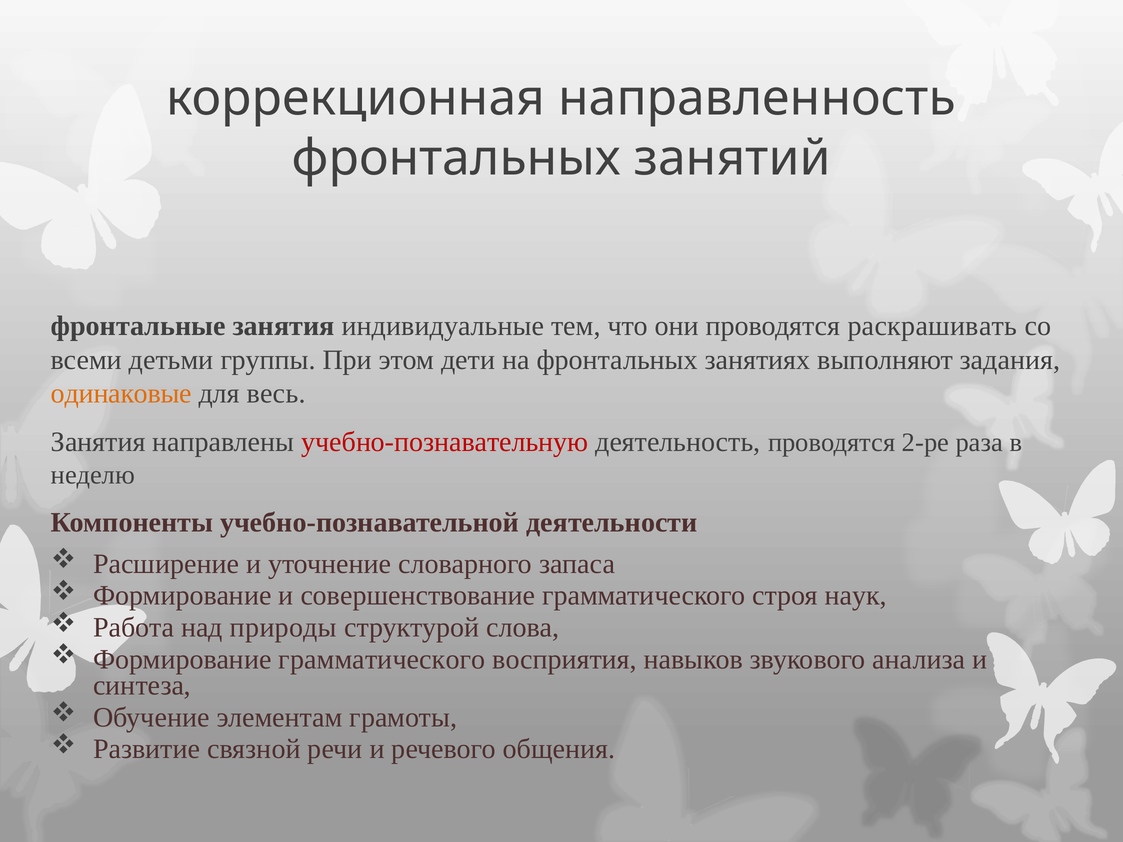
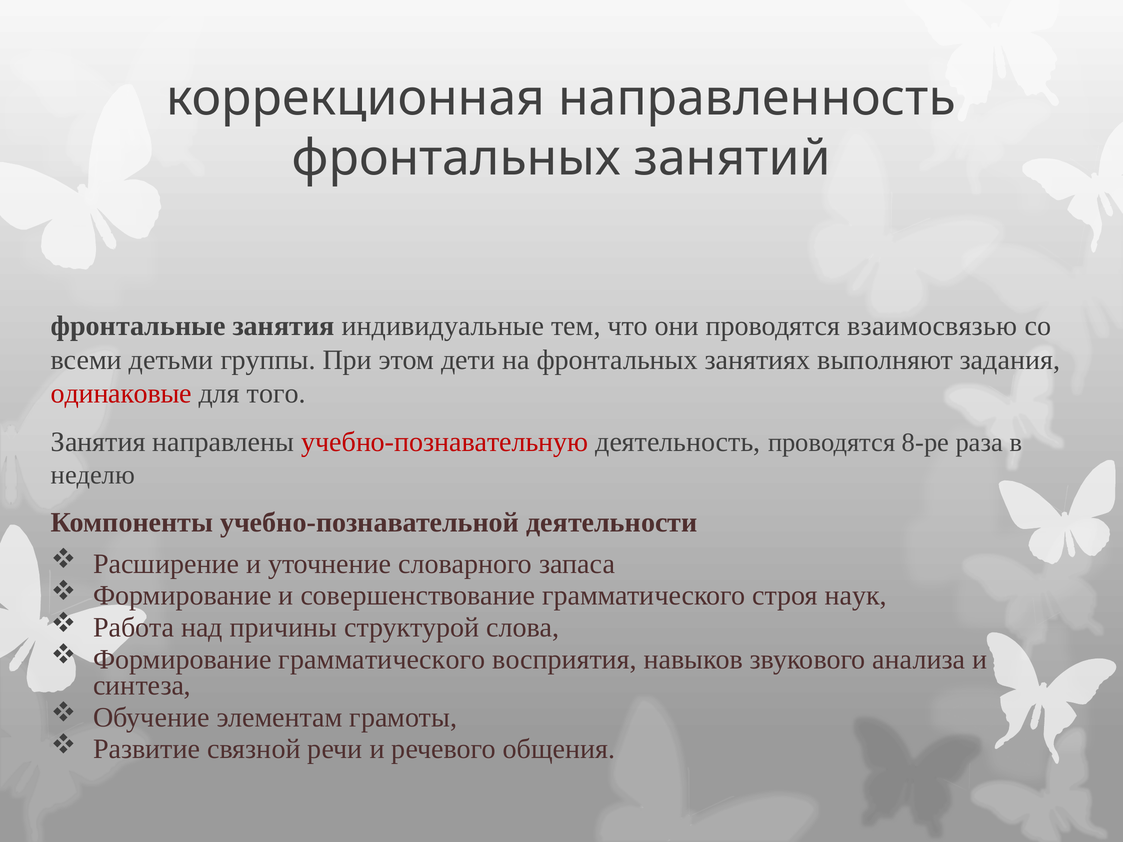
раскрашивать: раскрашивать -> взаимосвязью
одинаковые colour: orange -> red
весь: весь -> того
2-ре: 2-ре -> 8-ре
природы: природы -> причины
